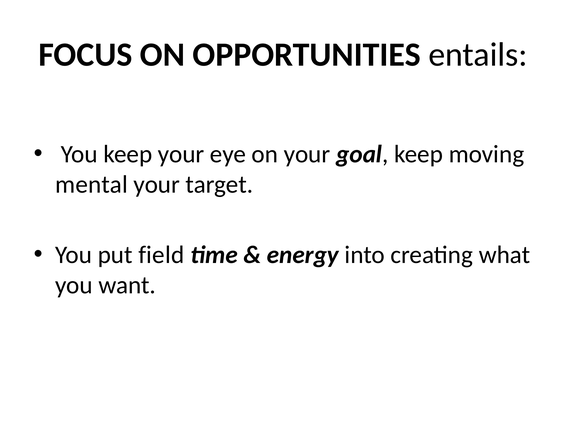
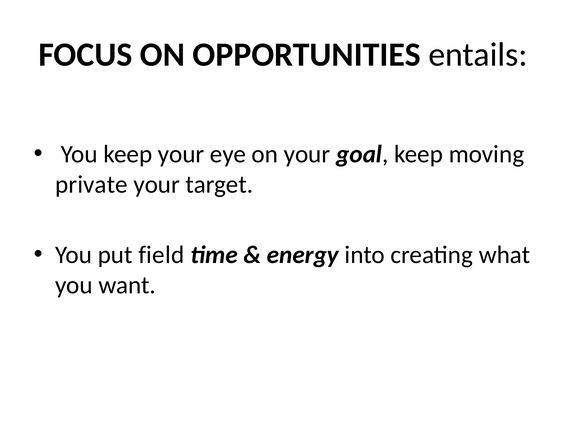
mental: mental -> private
